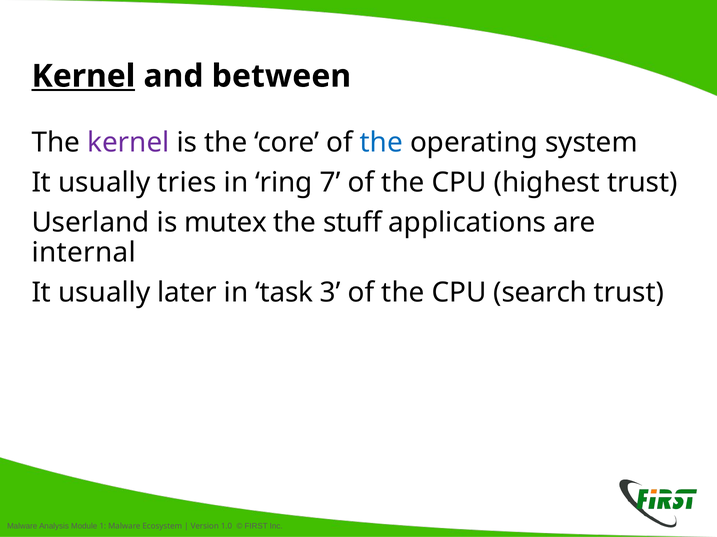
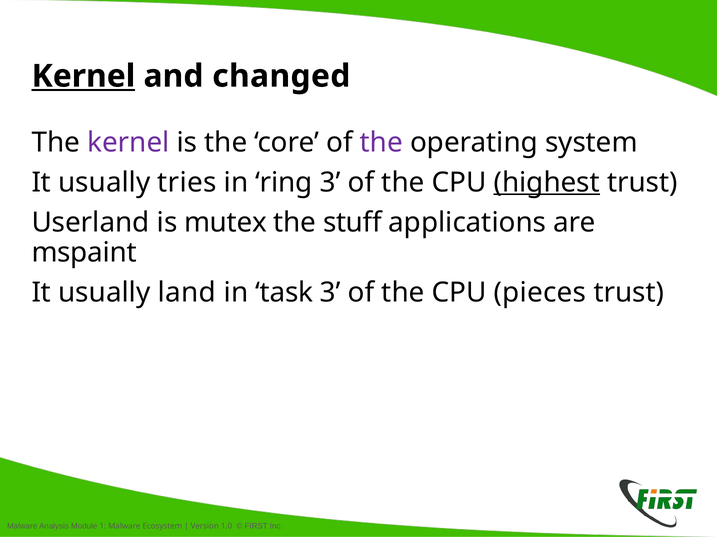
between: between -> changed
the at (381, 143) colour: blue -> purple
ring 7: 7 -> 3
highest underline: none -> present
internal: internal -> mspaint
later: later -> land
search: search -> pieces
